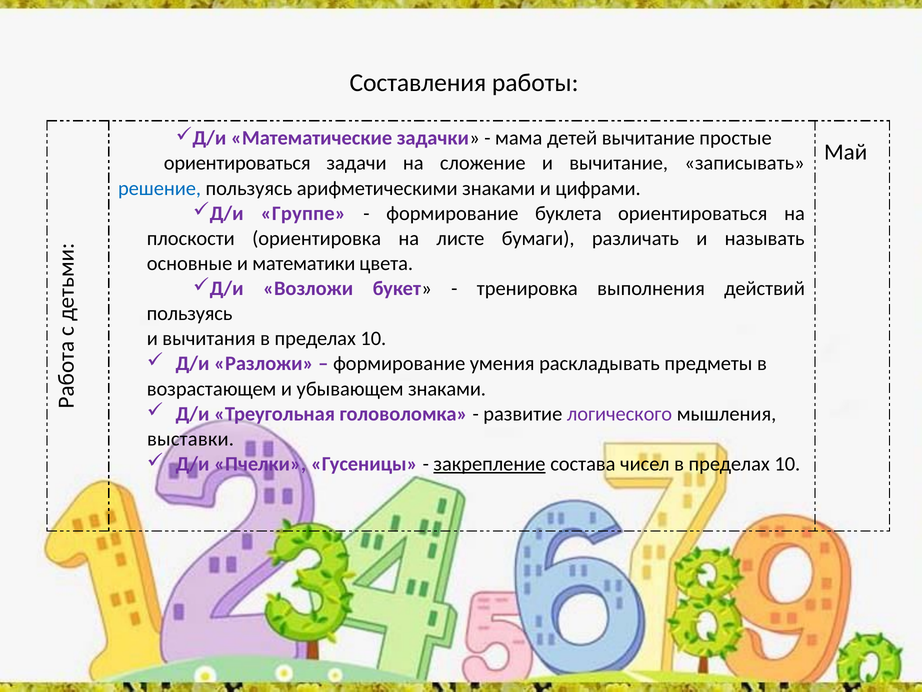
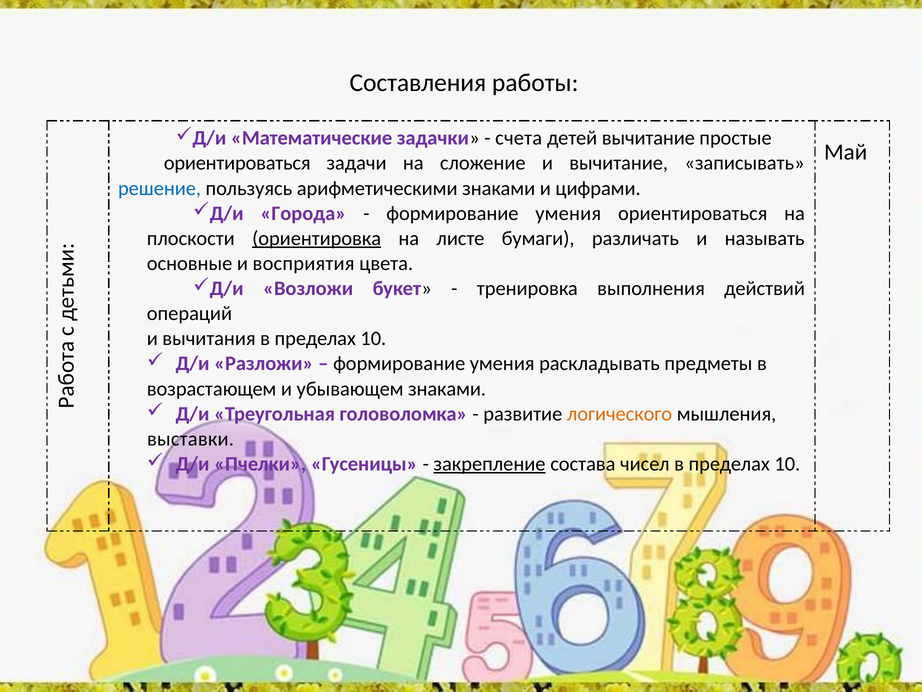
мама: мама -> счета
Группе: Группе -> Города
буклета at (568, 213): буклета -> умения
ориентировка underline: none -> present
математики: математики -> восприятия
пользуясь at (190, 313): пользуясь -> операций
логического colour: purple -> orange
